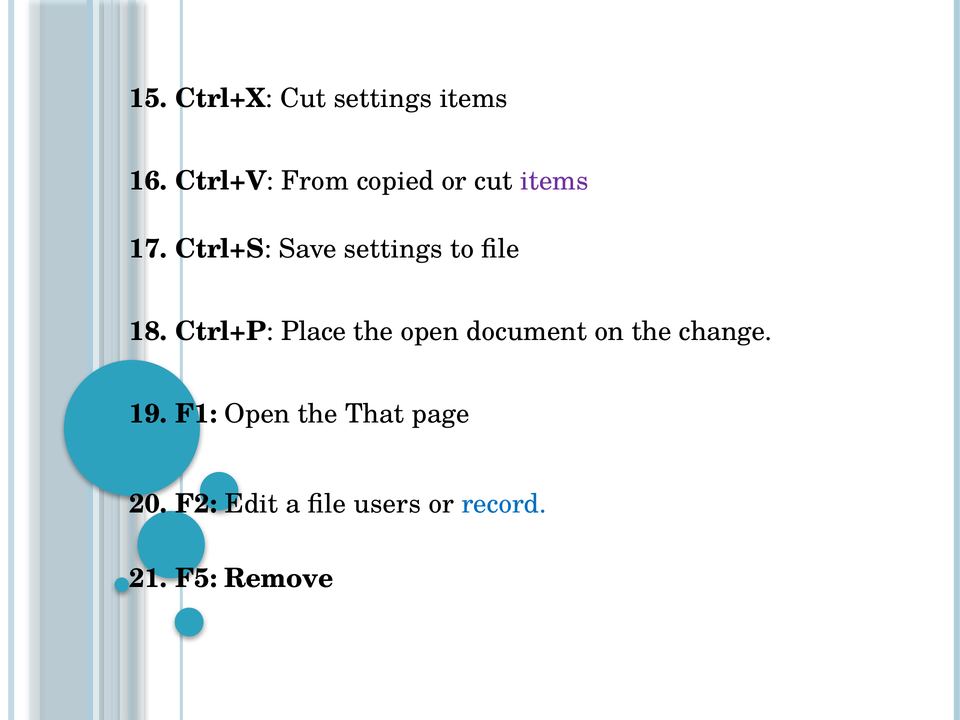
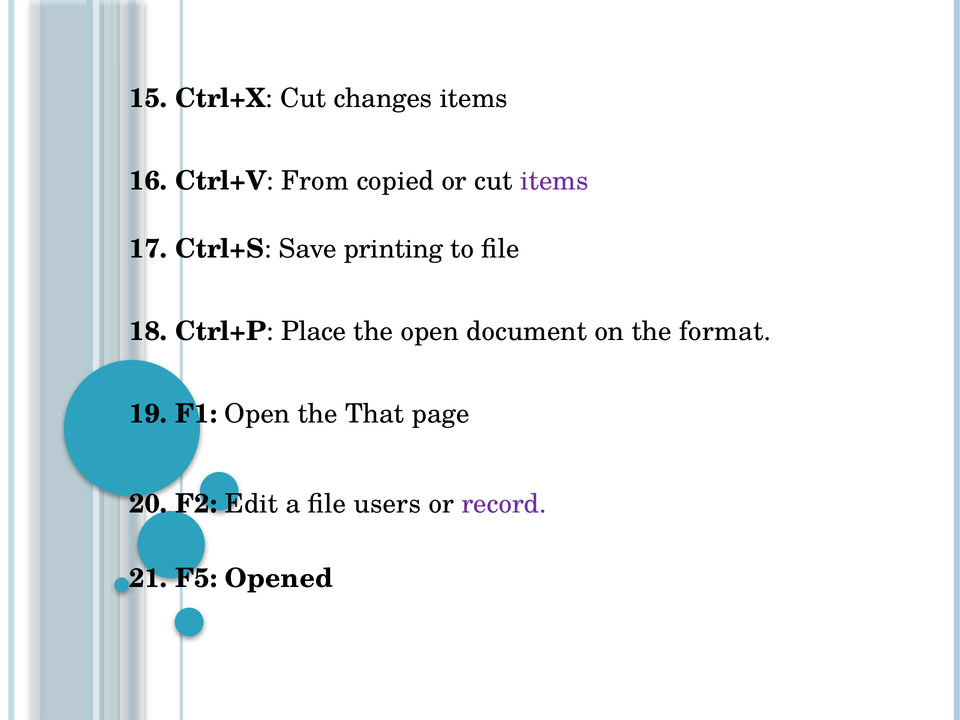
Cut settings: settings -> changes
Save settings: settings -> printing
change: change -> format
record colour: blue -> purple
Remove: Remove -> Opened
